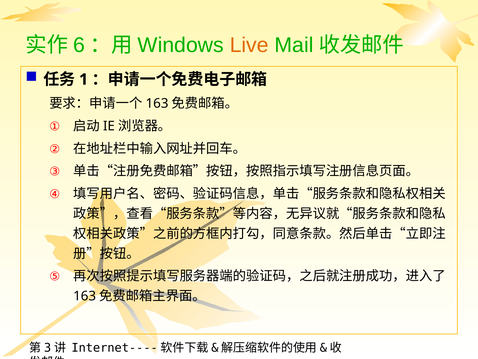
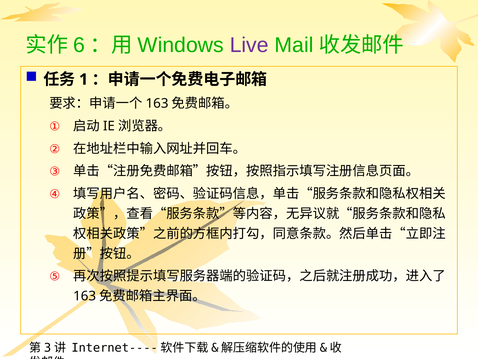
Live colour: orange -> purple
